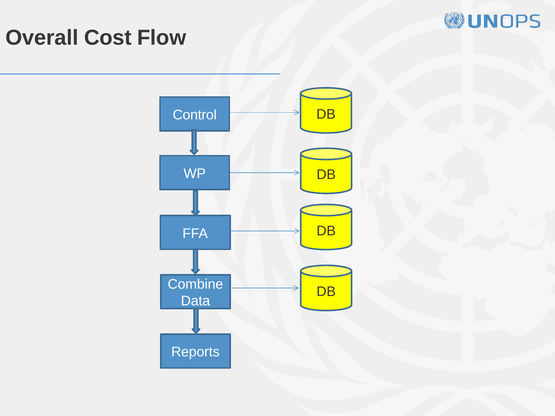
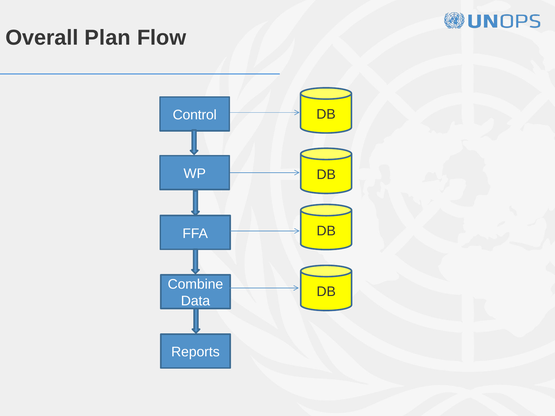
Cost: Cost -> Plan
